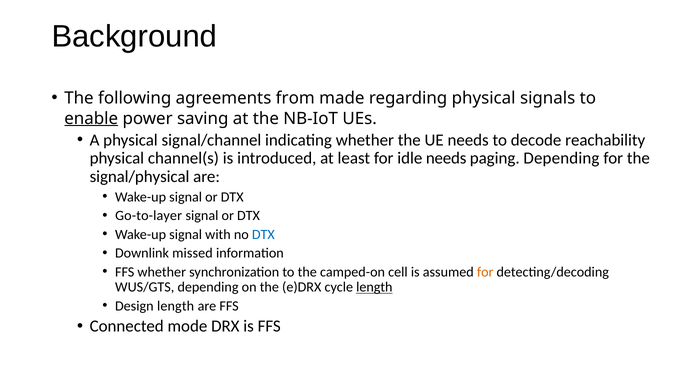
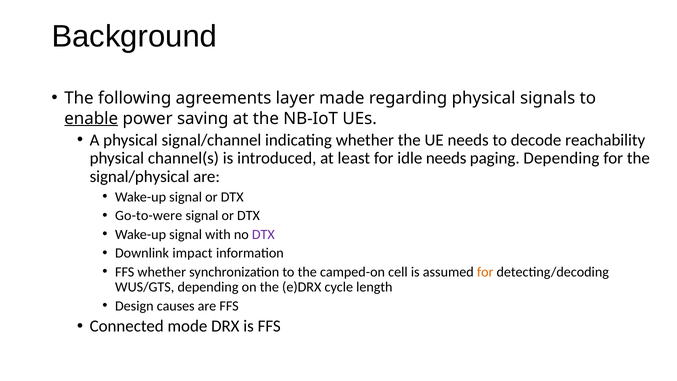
from: from -> layer
Go-to-layer: Go-to-layer -> Go-to-were
DTX at (263, 234) colour: blue -> purple
missed: missed -> impact
length at (374, 287) underline: present -> none
Design length: length -> causes
